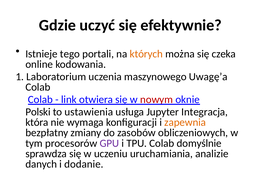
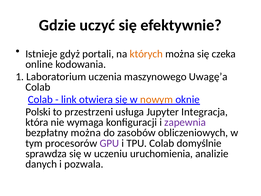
tego: tego -> gdyż
nowym colour: red -> orange
ustawienia: ustawienia -> przestrzeni
zapewnia colour: orange -> purple
bezpłatny zmiany: zmiany -> można
uruchamiania: uruchamiania -> uruchomienia
dodanie: dodanie -> pozwala
